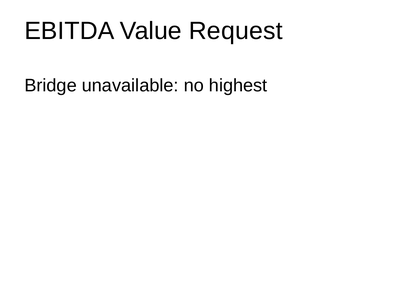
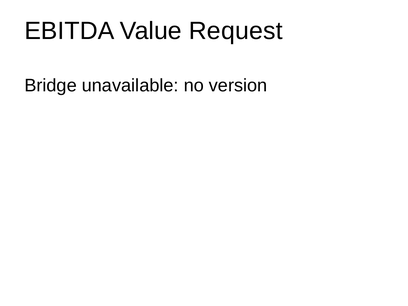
highest: highest -> version
